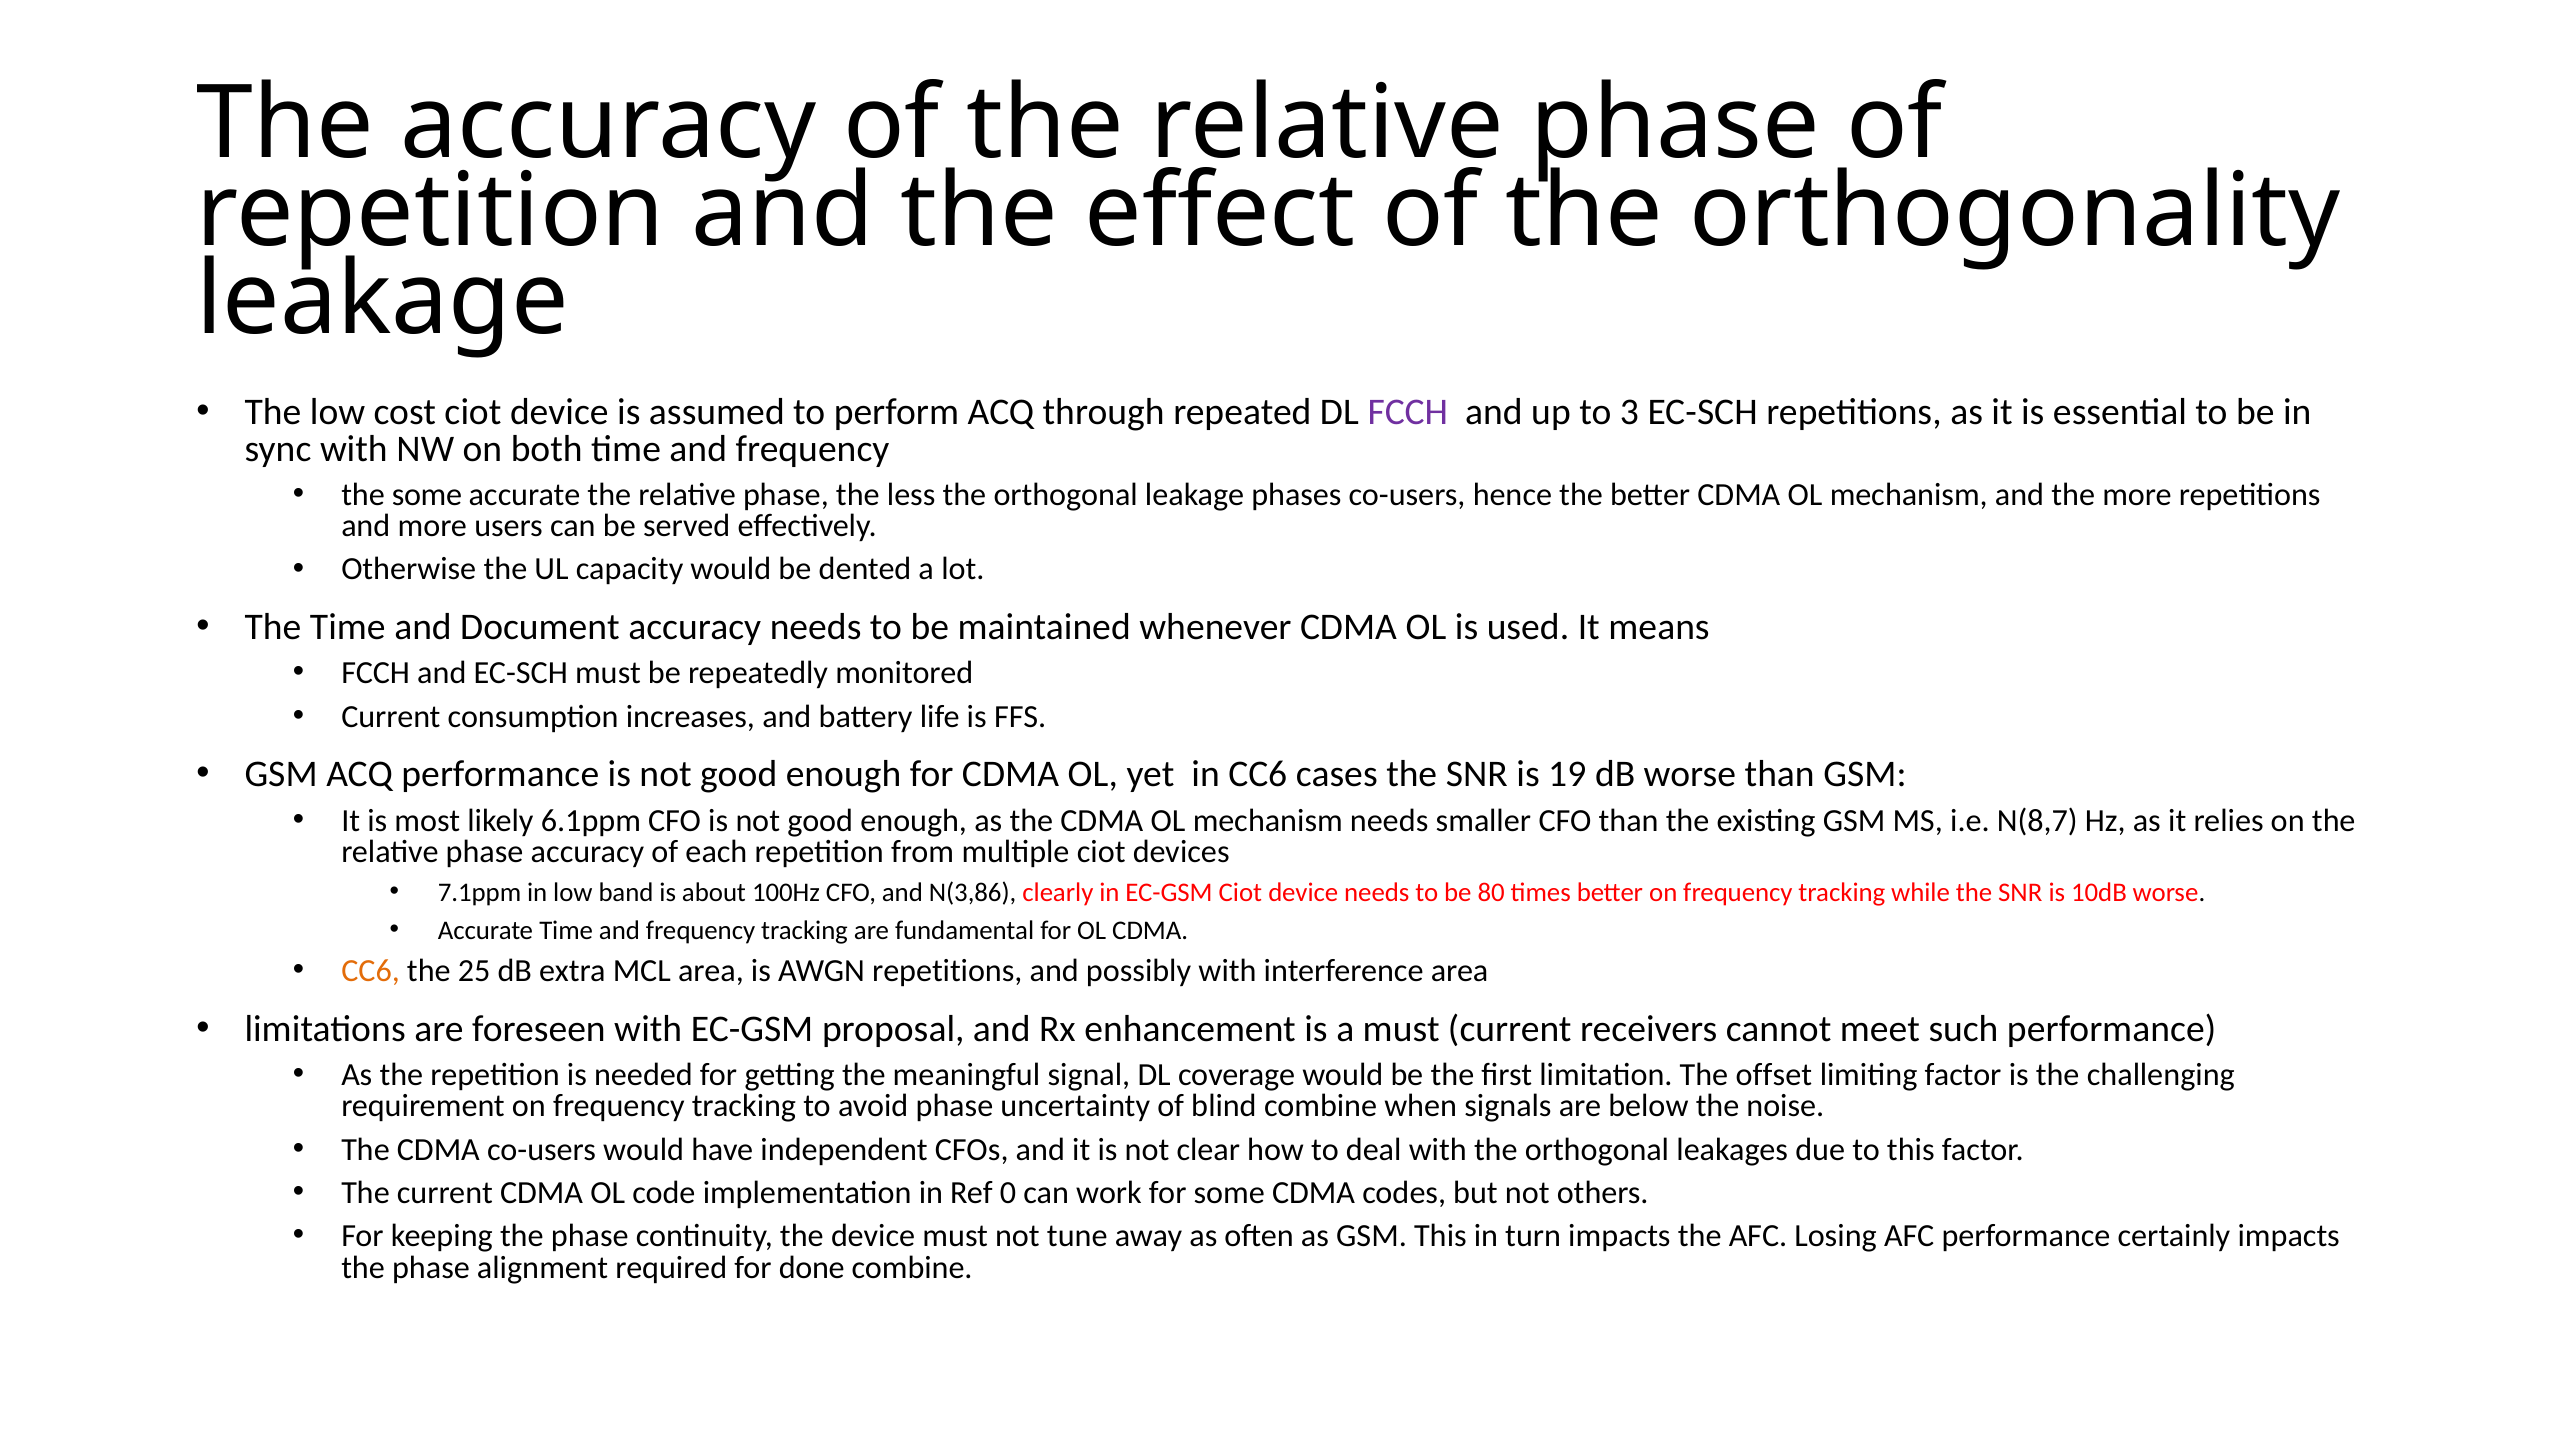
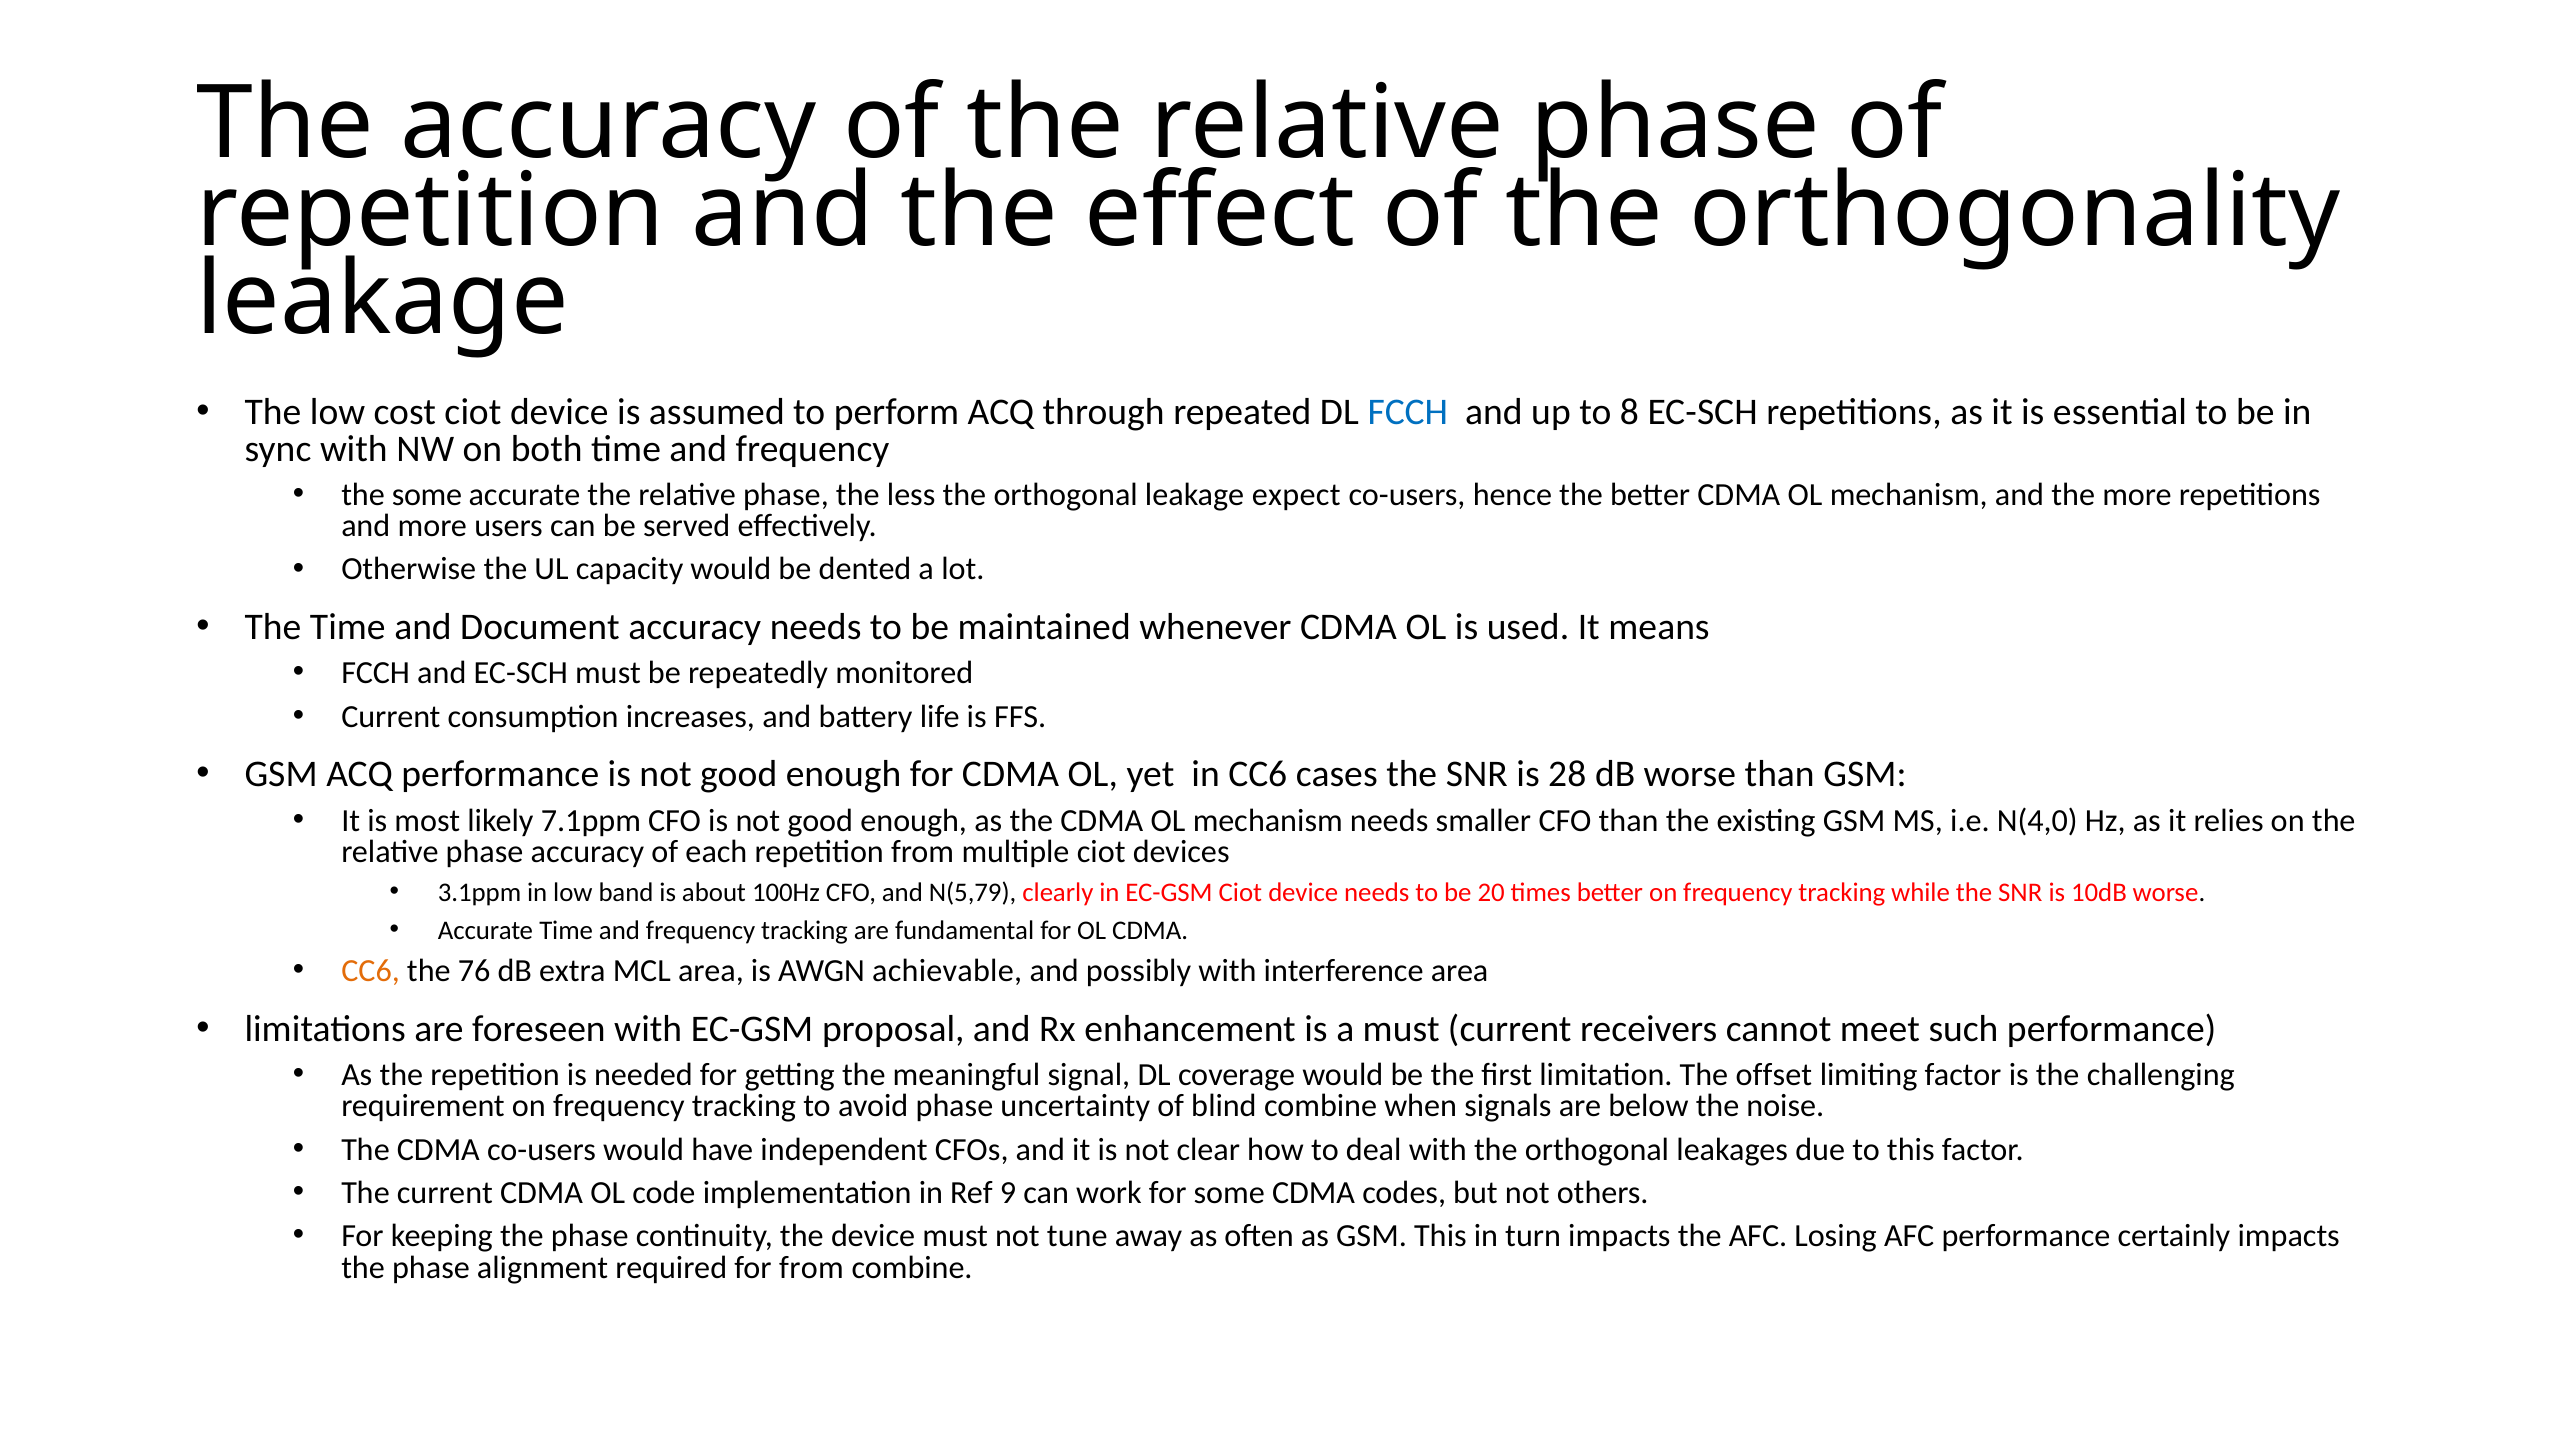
FCCH at (1408, 412) colour: purple -> blue
3: 3 -> 8
phases: phases -> expect
19: 19 -> 28
6.1ppm: 6.1ppm -> 7.1ppm
N(8,7: N(8,7 -> N(4,0
7.1ppm: 7.1ppm -> 3.1ppm
N(3,86: N(3,86 -> N(5,79
80: 80 -> 20
25: 25 -> 76
AWGN repetitions: repetitions -> achievable
0: 0 -> 9
for done: done -> from
